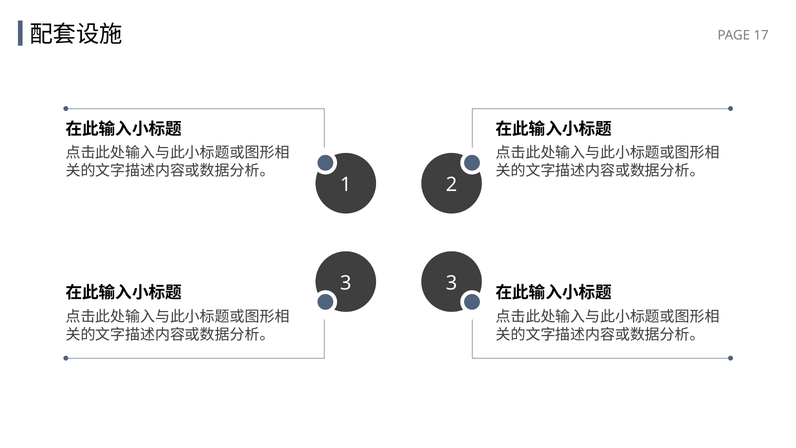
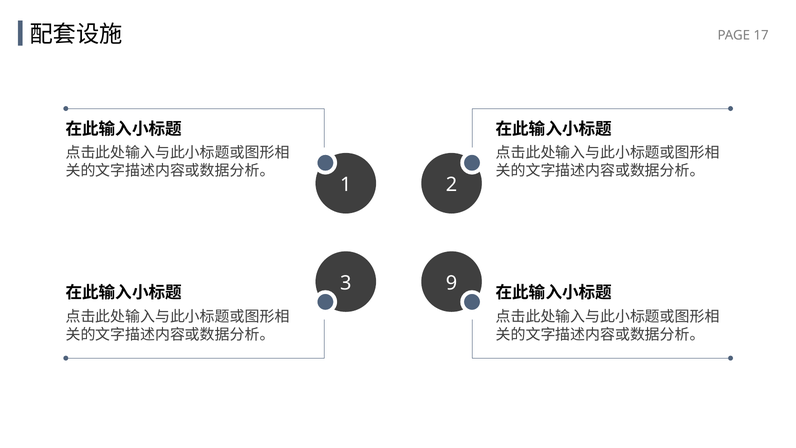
3 3: 3 -> 9
